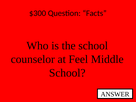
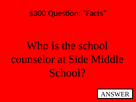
Feel: Feel -> Side
